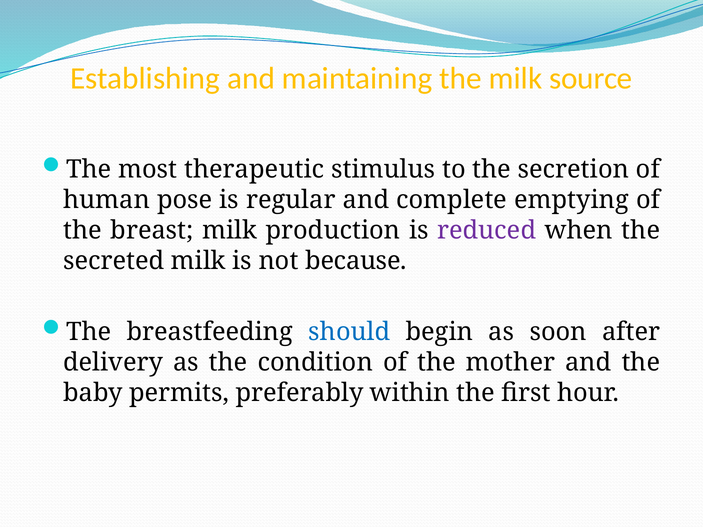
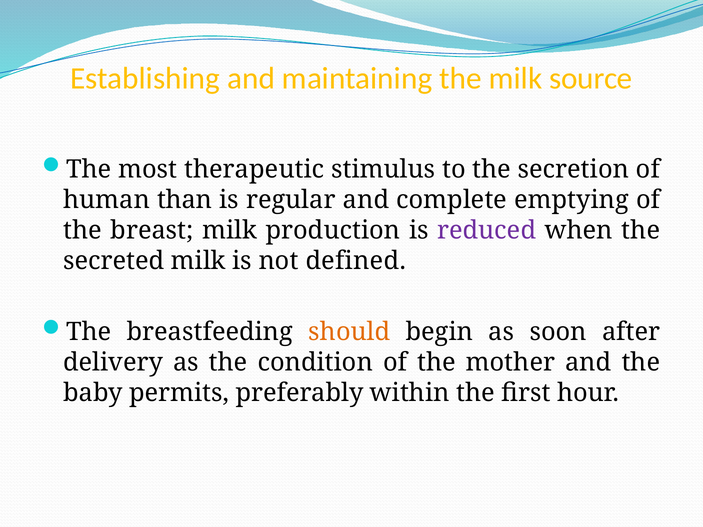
pose: pose -> than
because: because -> defined
should colour: blue -> orange
